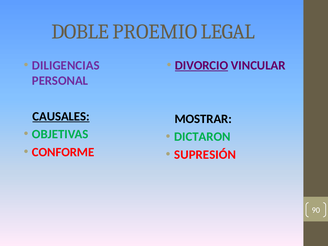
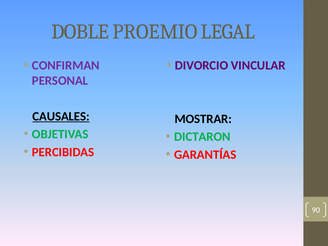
DILIGENCIAS: DILIGENCIAS -> CONFIRMAN
DIVORCIO underline: present -> none
CONFORME: CONFORME -> PERCIBIDAS
SUPRESIÓN: SUPRESIÓN -> GARANTÍAS
